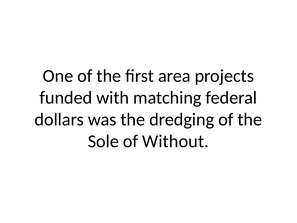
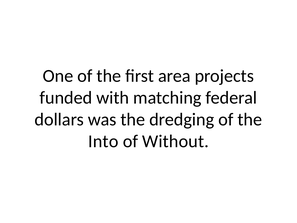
Sole: Sole -> Into
